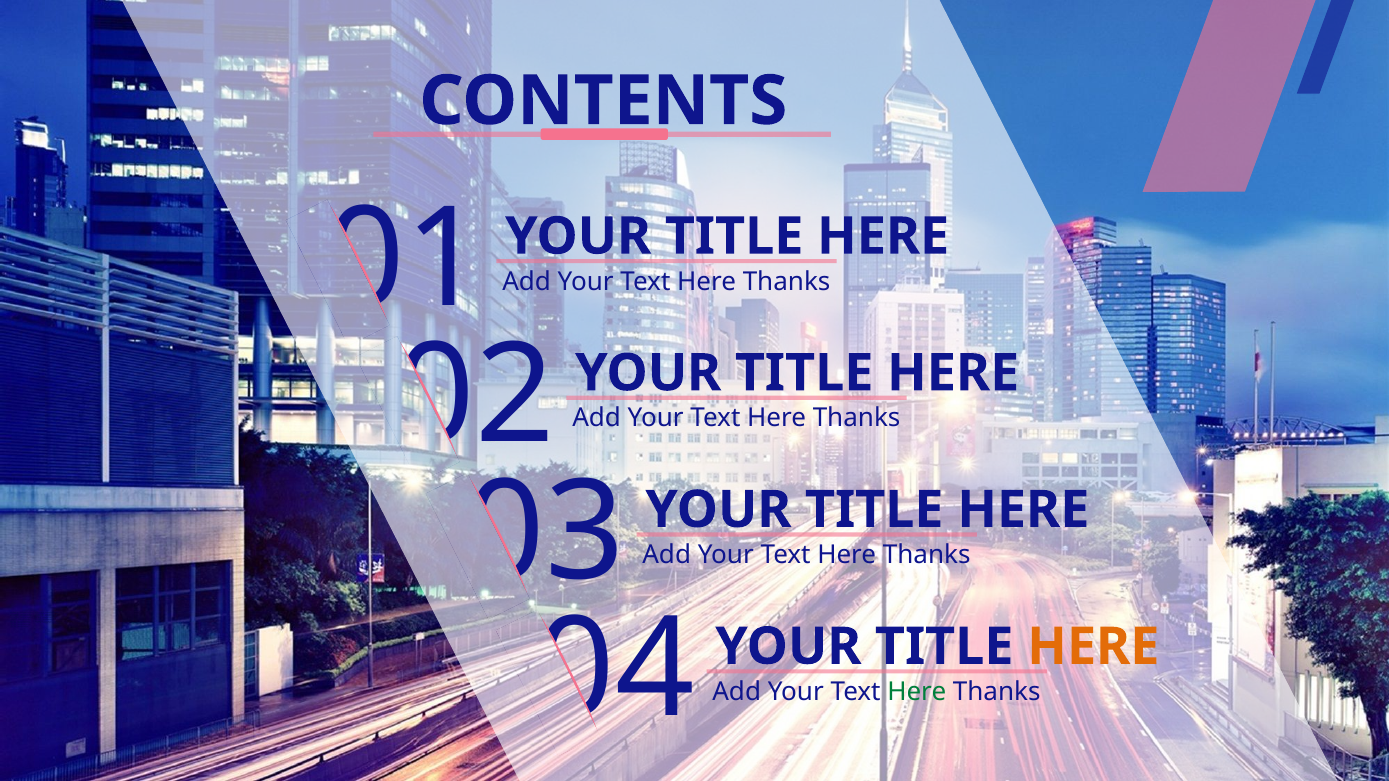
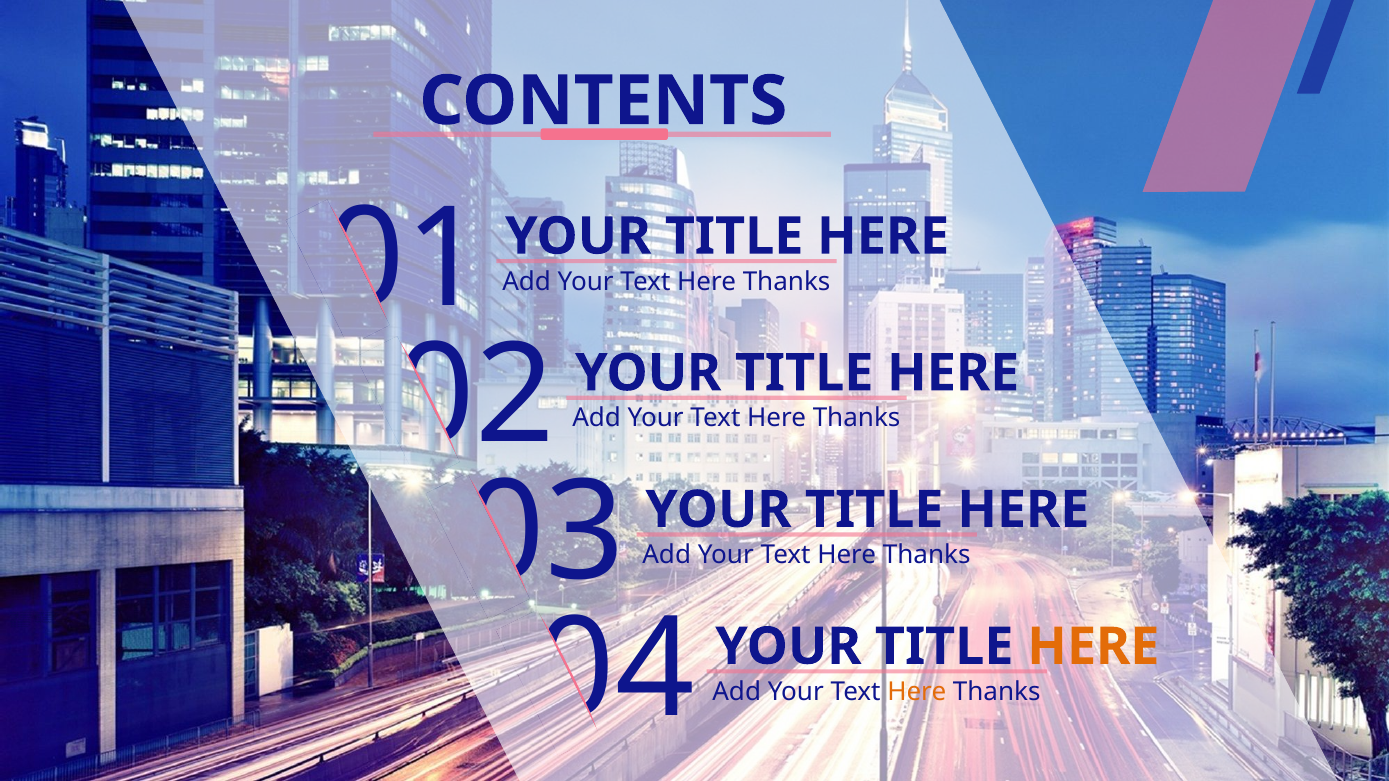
Here at (917, 692) colour: green -> orange
